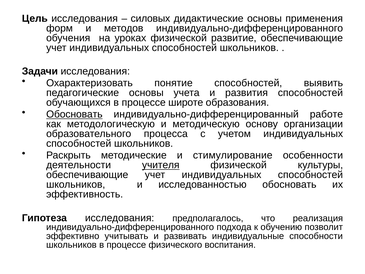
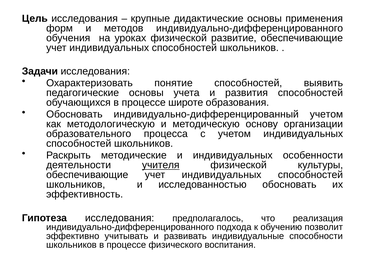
силовых: силовых -> крупные
Обосновать at (74, 114) underline: present -> none
индивидуально-дифференцированный работе: работе -> учетом
и стимулирование: стимулирование -> индивидуальных
